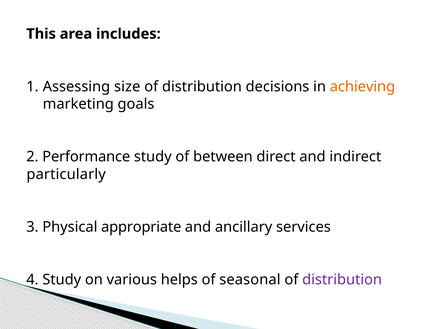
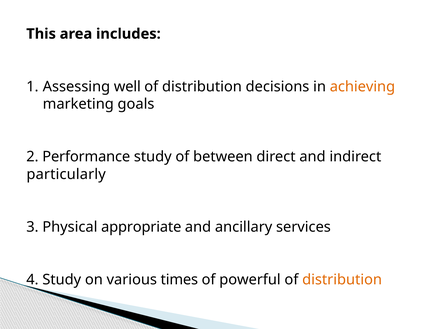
size: size -> well
helps: helps -> times
seasonal: seasonal -> powerful
distribution at (342, 280) colour: purple -> orange
